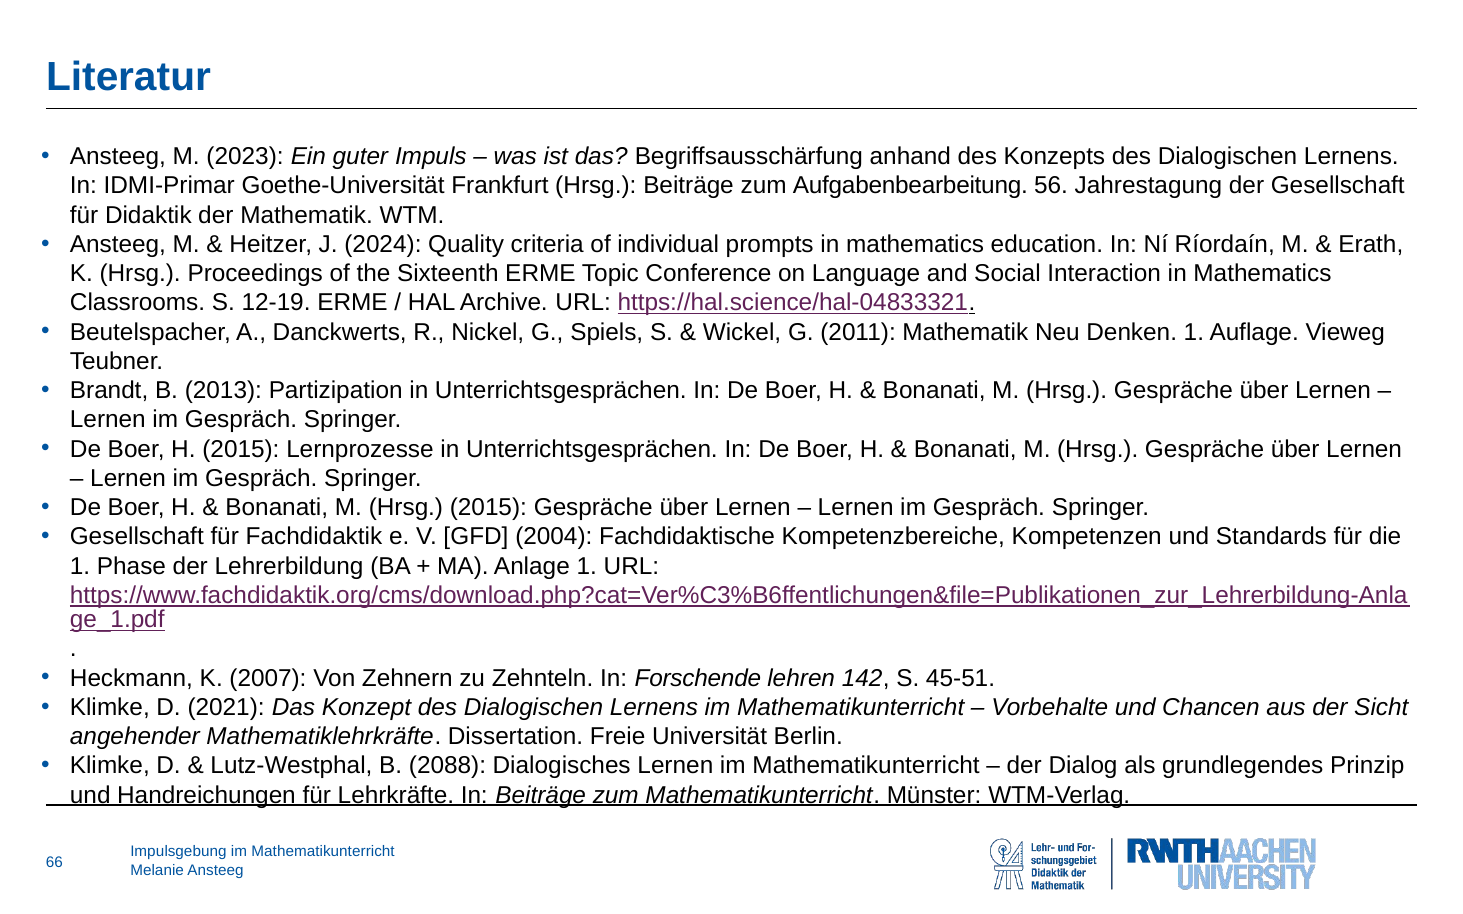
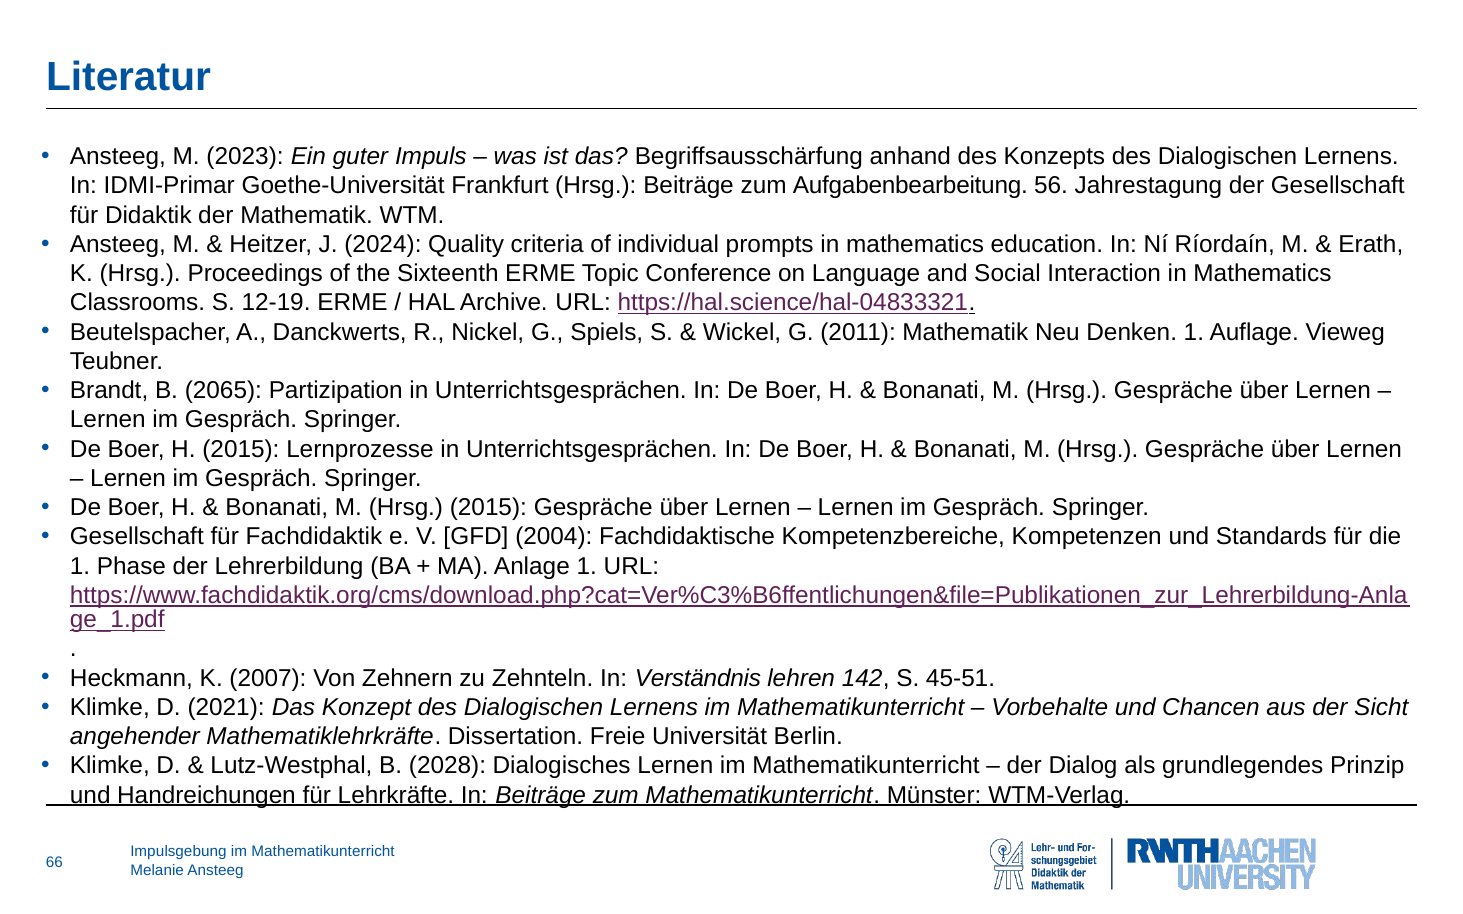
2013: 2013 -> 2065
Forschende: Forschende -> Verständnis
2088: 2088 -> 2028
